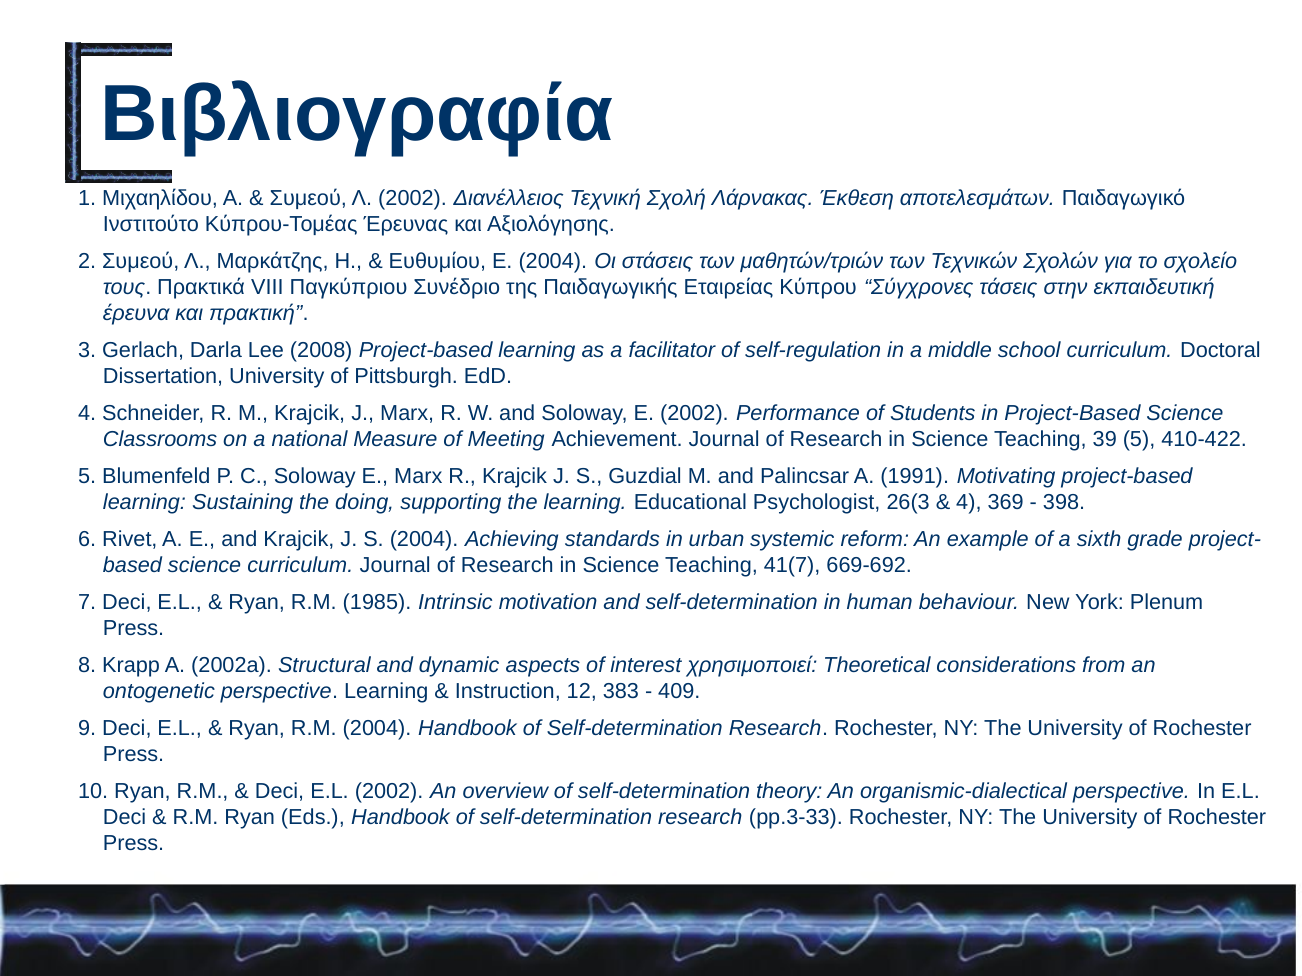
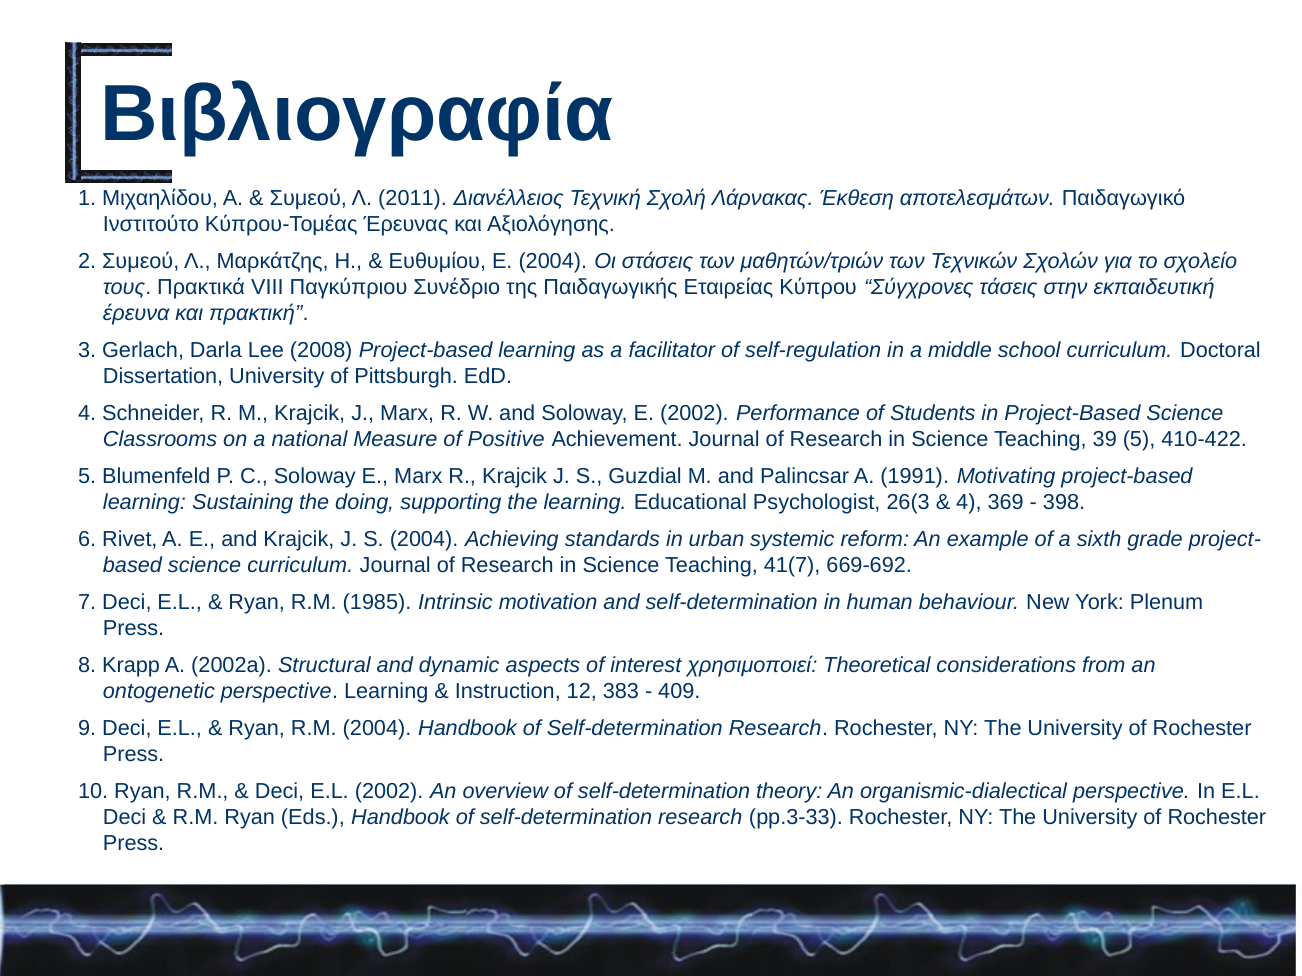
Λ 2002: 2002 -> 2011
Meeting: Meeting -> Positive
